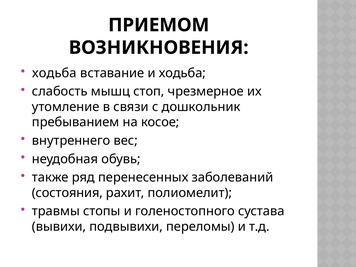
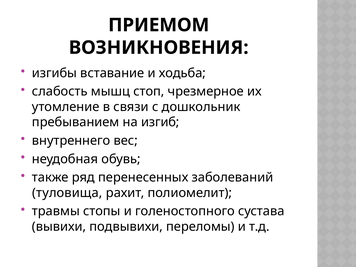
ходьба at (54, 73): ходьба -> изгибы
косое: косое -> изгиб
состояния: состояния -> туловища
